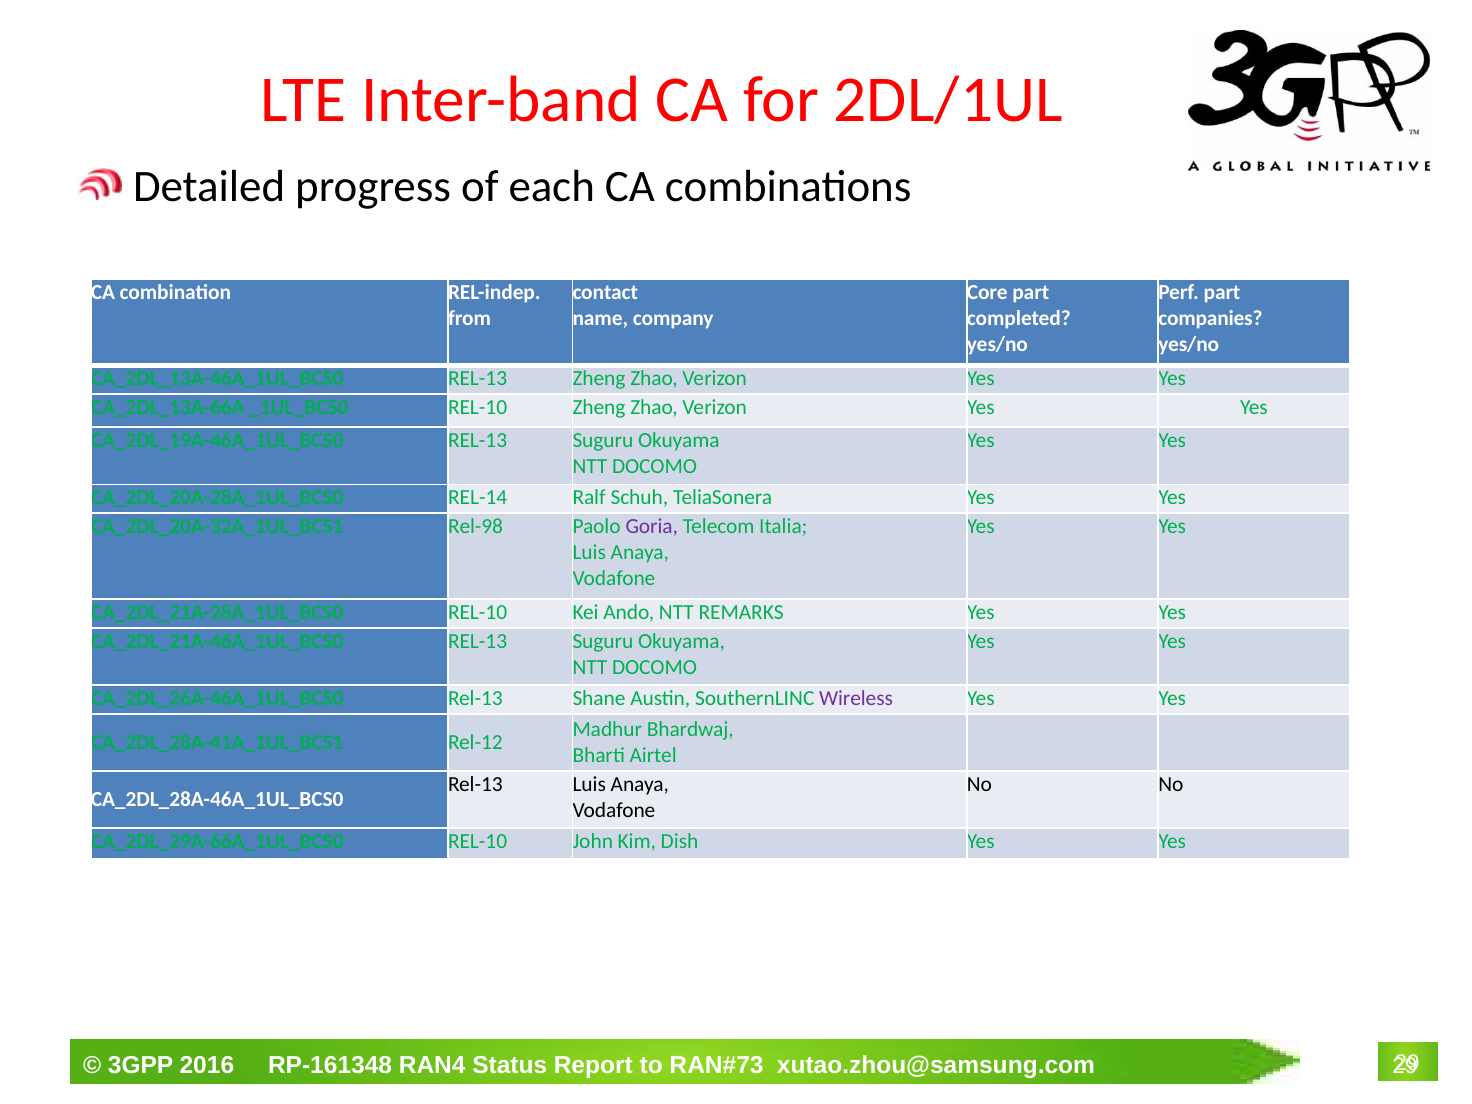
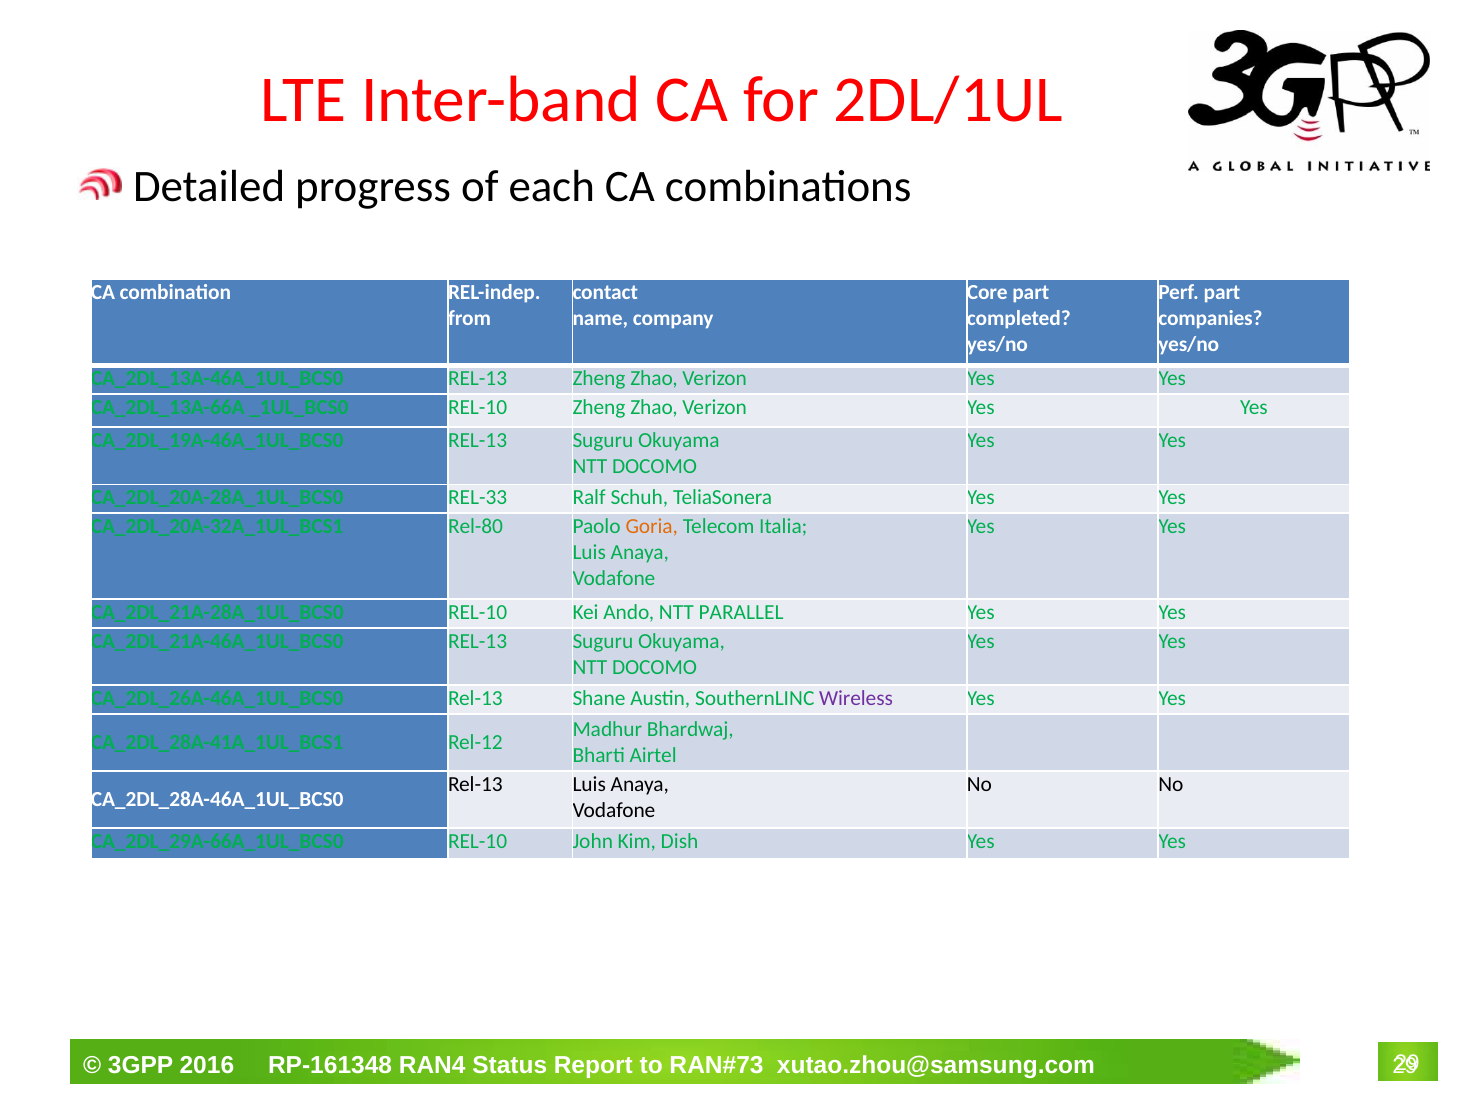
REL-14: REL-14 -> REL-33
Rel-98: Rel-98 -> Rel-80
Goria colour: purple -> orange
REMARKS: REMARKS -> PARALLEL
